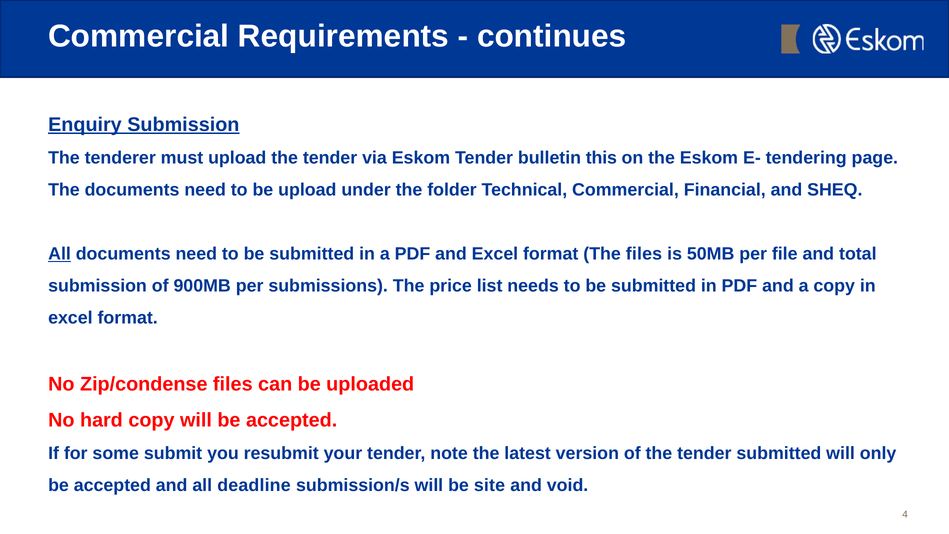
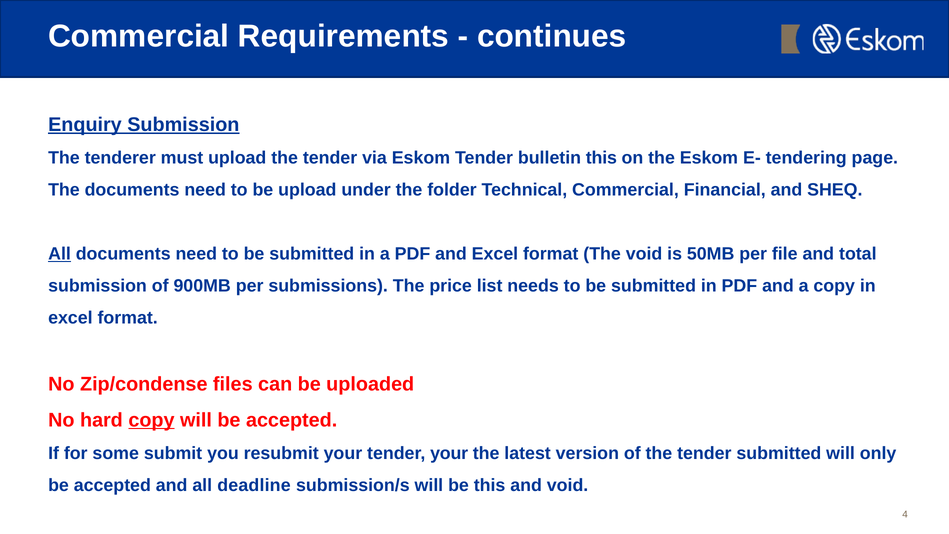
The files: files -> void
copy at (151, 420) underline: none -> present
tender note: note -> your
be site: site -> this
